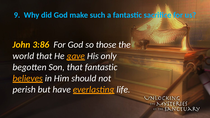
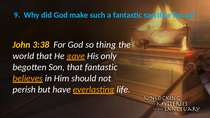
3:86: 3:86 -> 3:38
those: those -> thing
